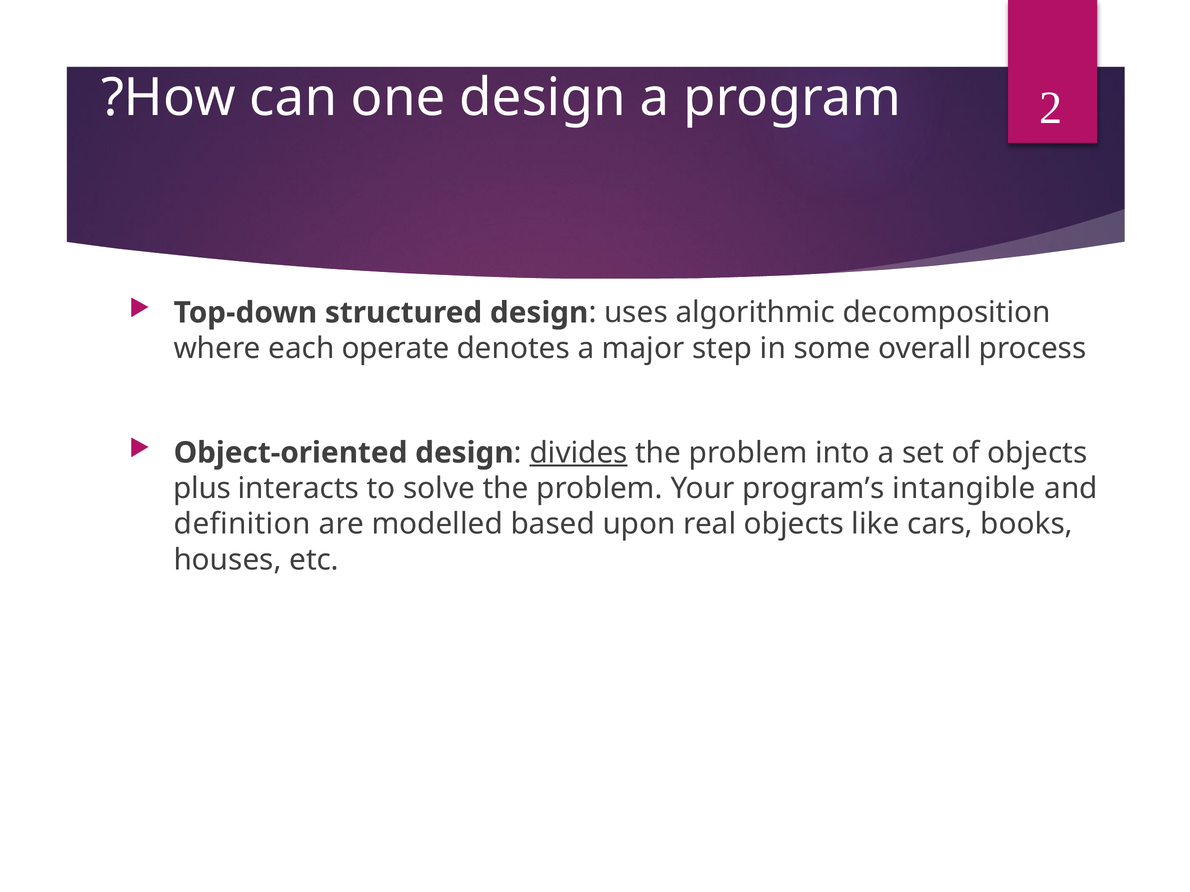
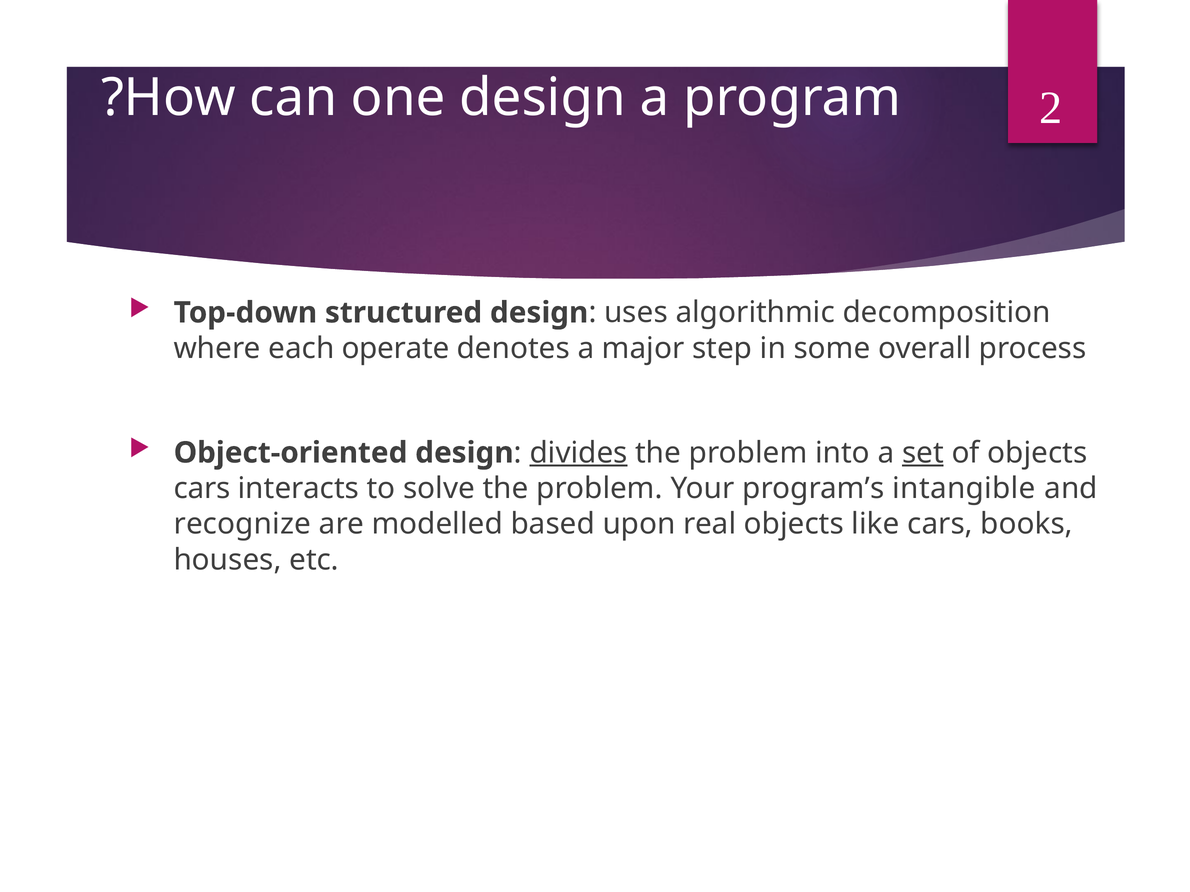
set underline: none -> present
plus at (202, 489): plus -> cars
definition: definition -> recognize
